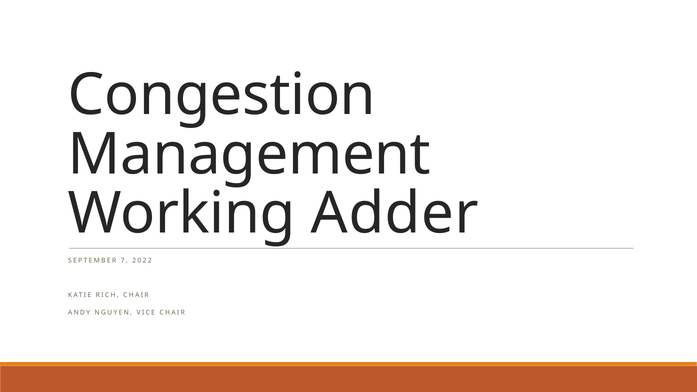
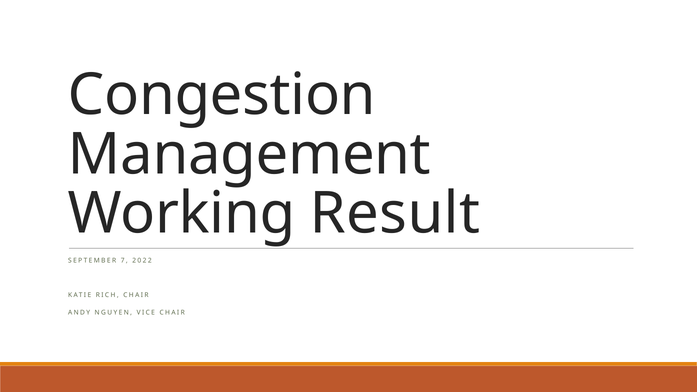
Adder: Adder -> Result
